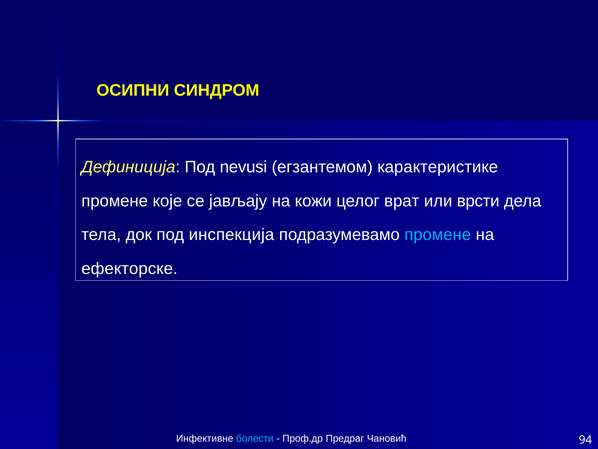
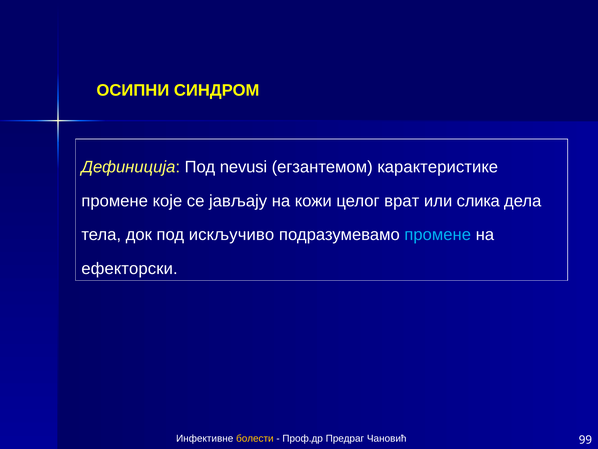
врсти: врсти -> слика
инспекција: инспекција -> искључиво
ефекторске: ефекторске -> ефекторски
болести colour: light blue -> yellow
94: 94 -> 99
